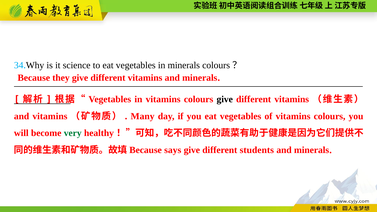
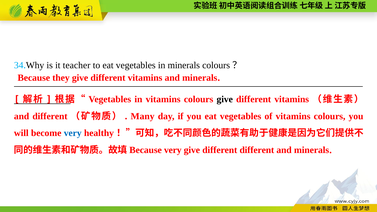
science: science -> teacher
and vitamins: vitamins -> different
very at (73, 133) colour: green -> blue
says at (173, 150): says -> very
different students: students -> different
